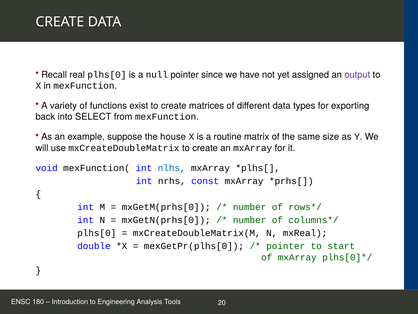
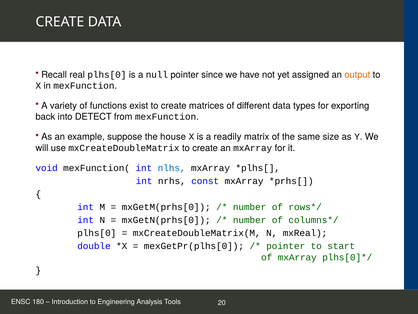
output colour: purple -> orange
SELECT: SELECT -> DETECT
routine: routine -> readily
